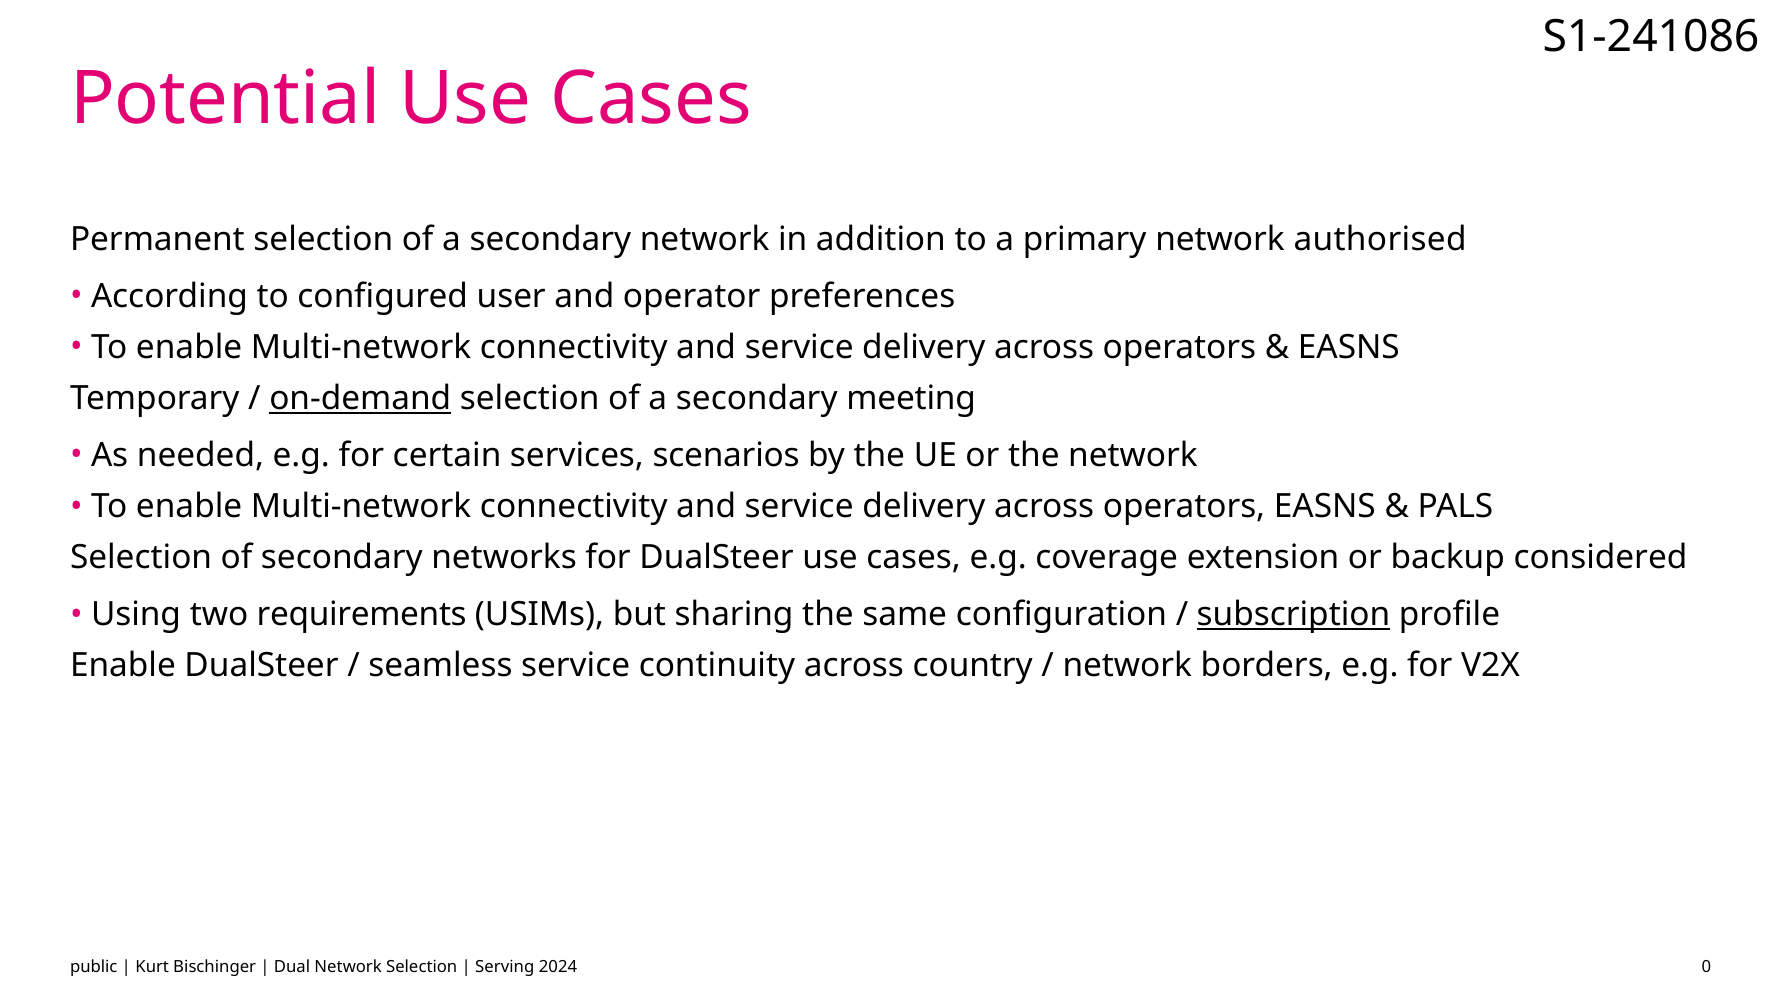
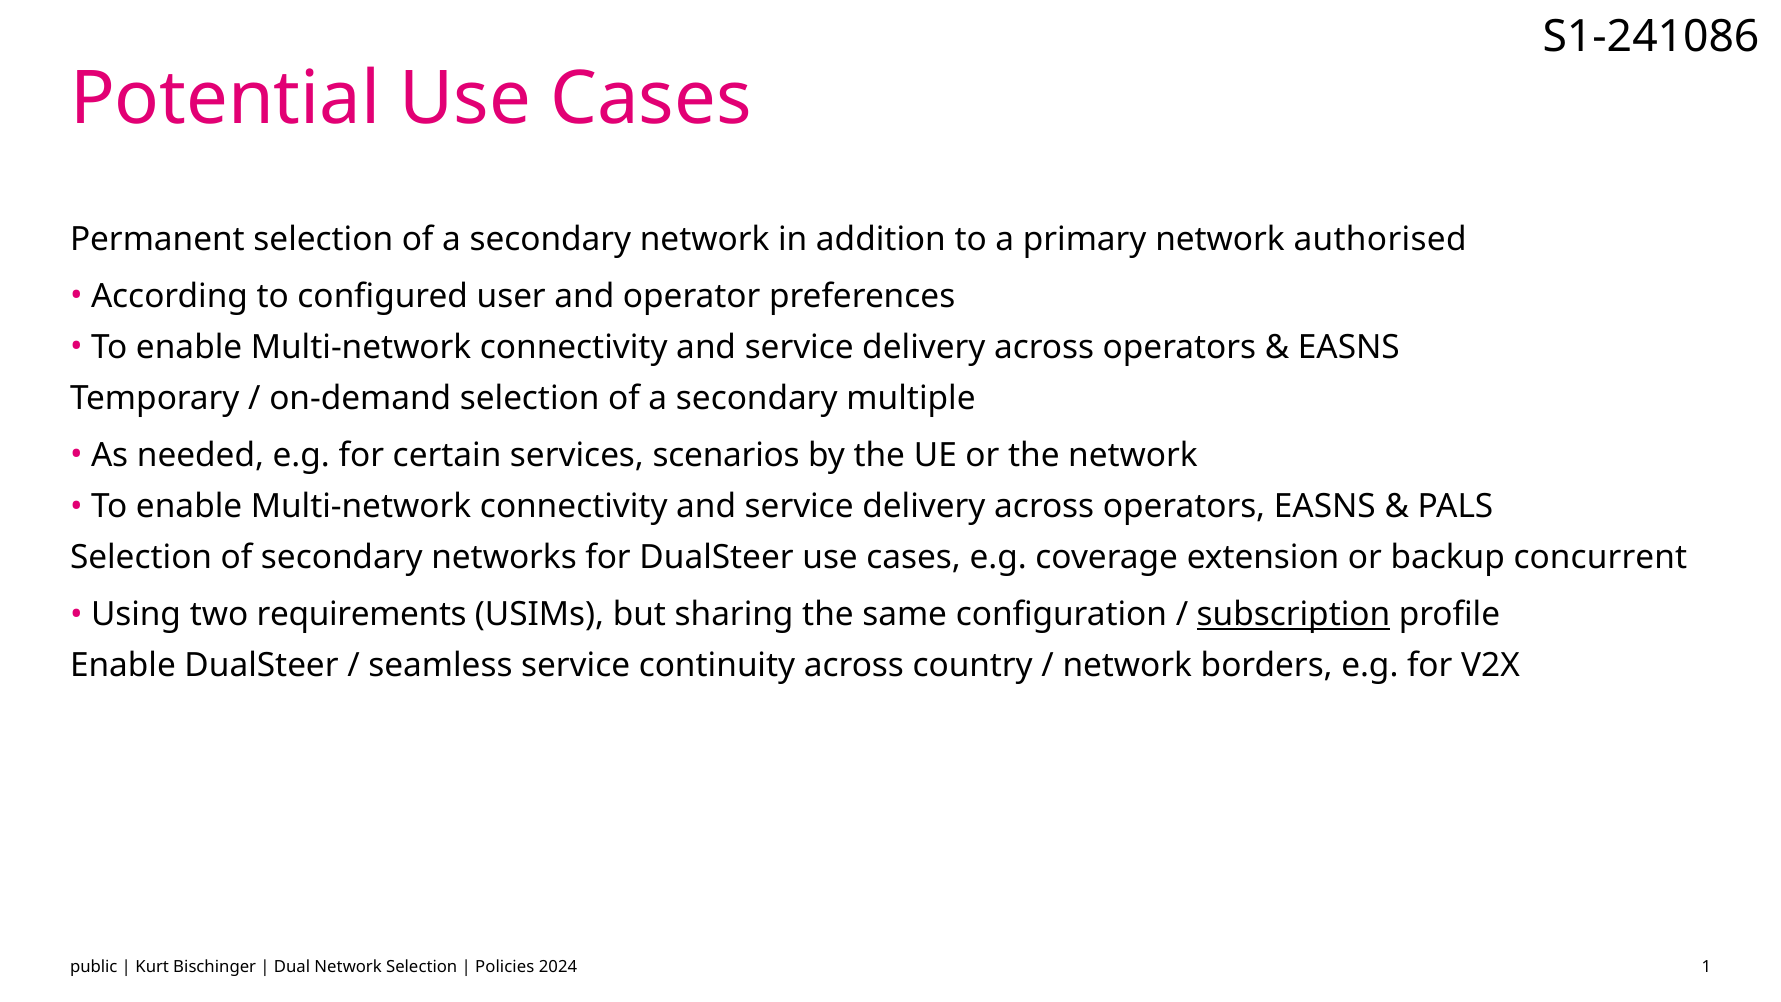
on-demand underline: present -> none
meeting: meeting -> multiple
considered: considered -> concurrent
Serving: Serving -> Policies
0: 0 -> 1
